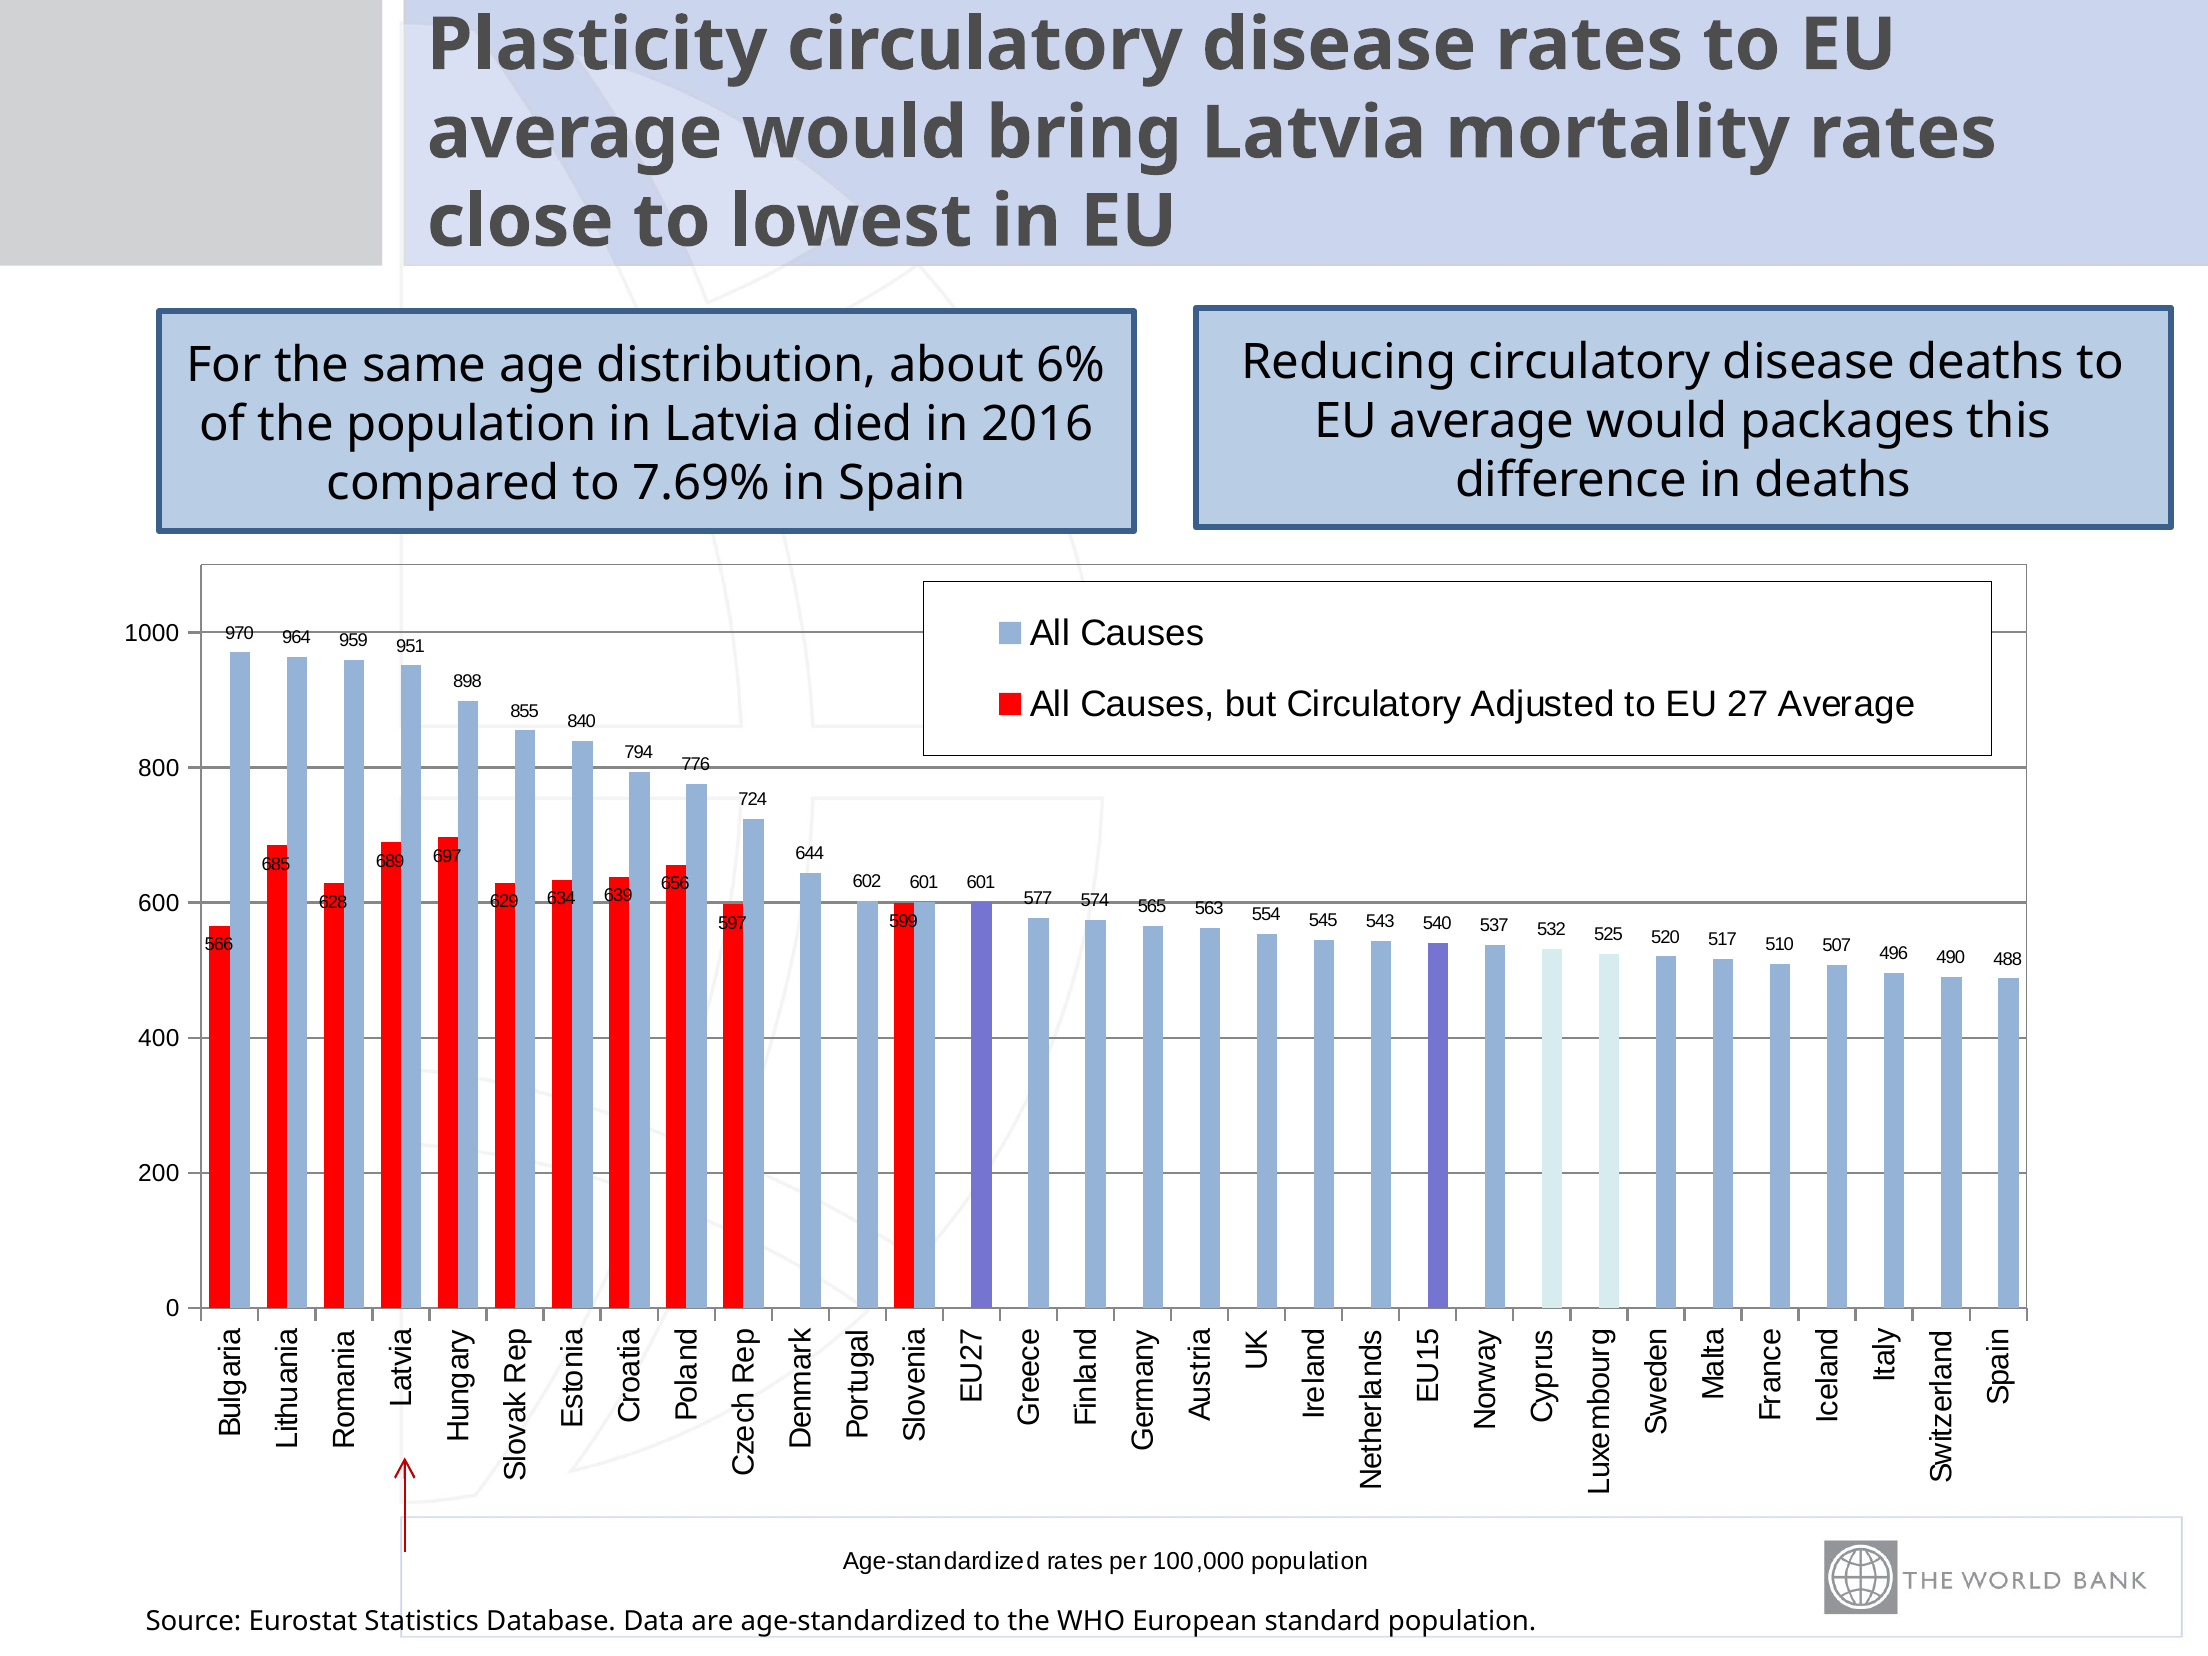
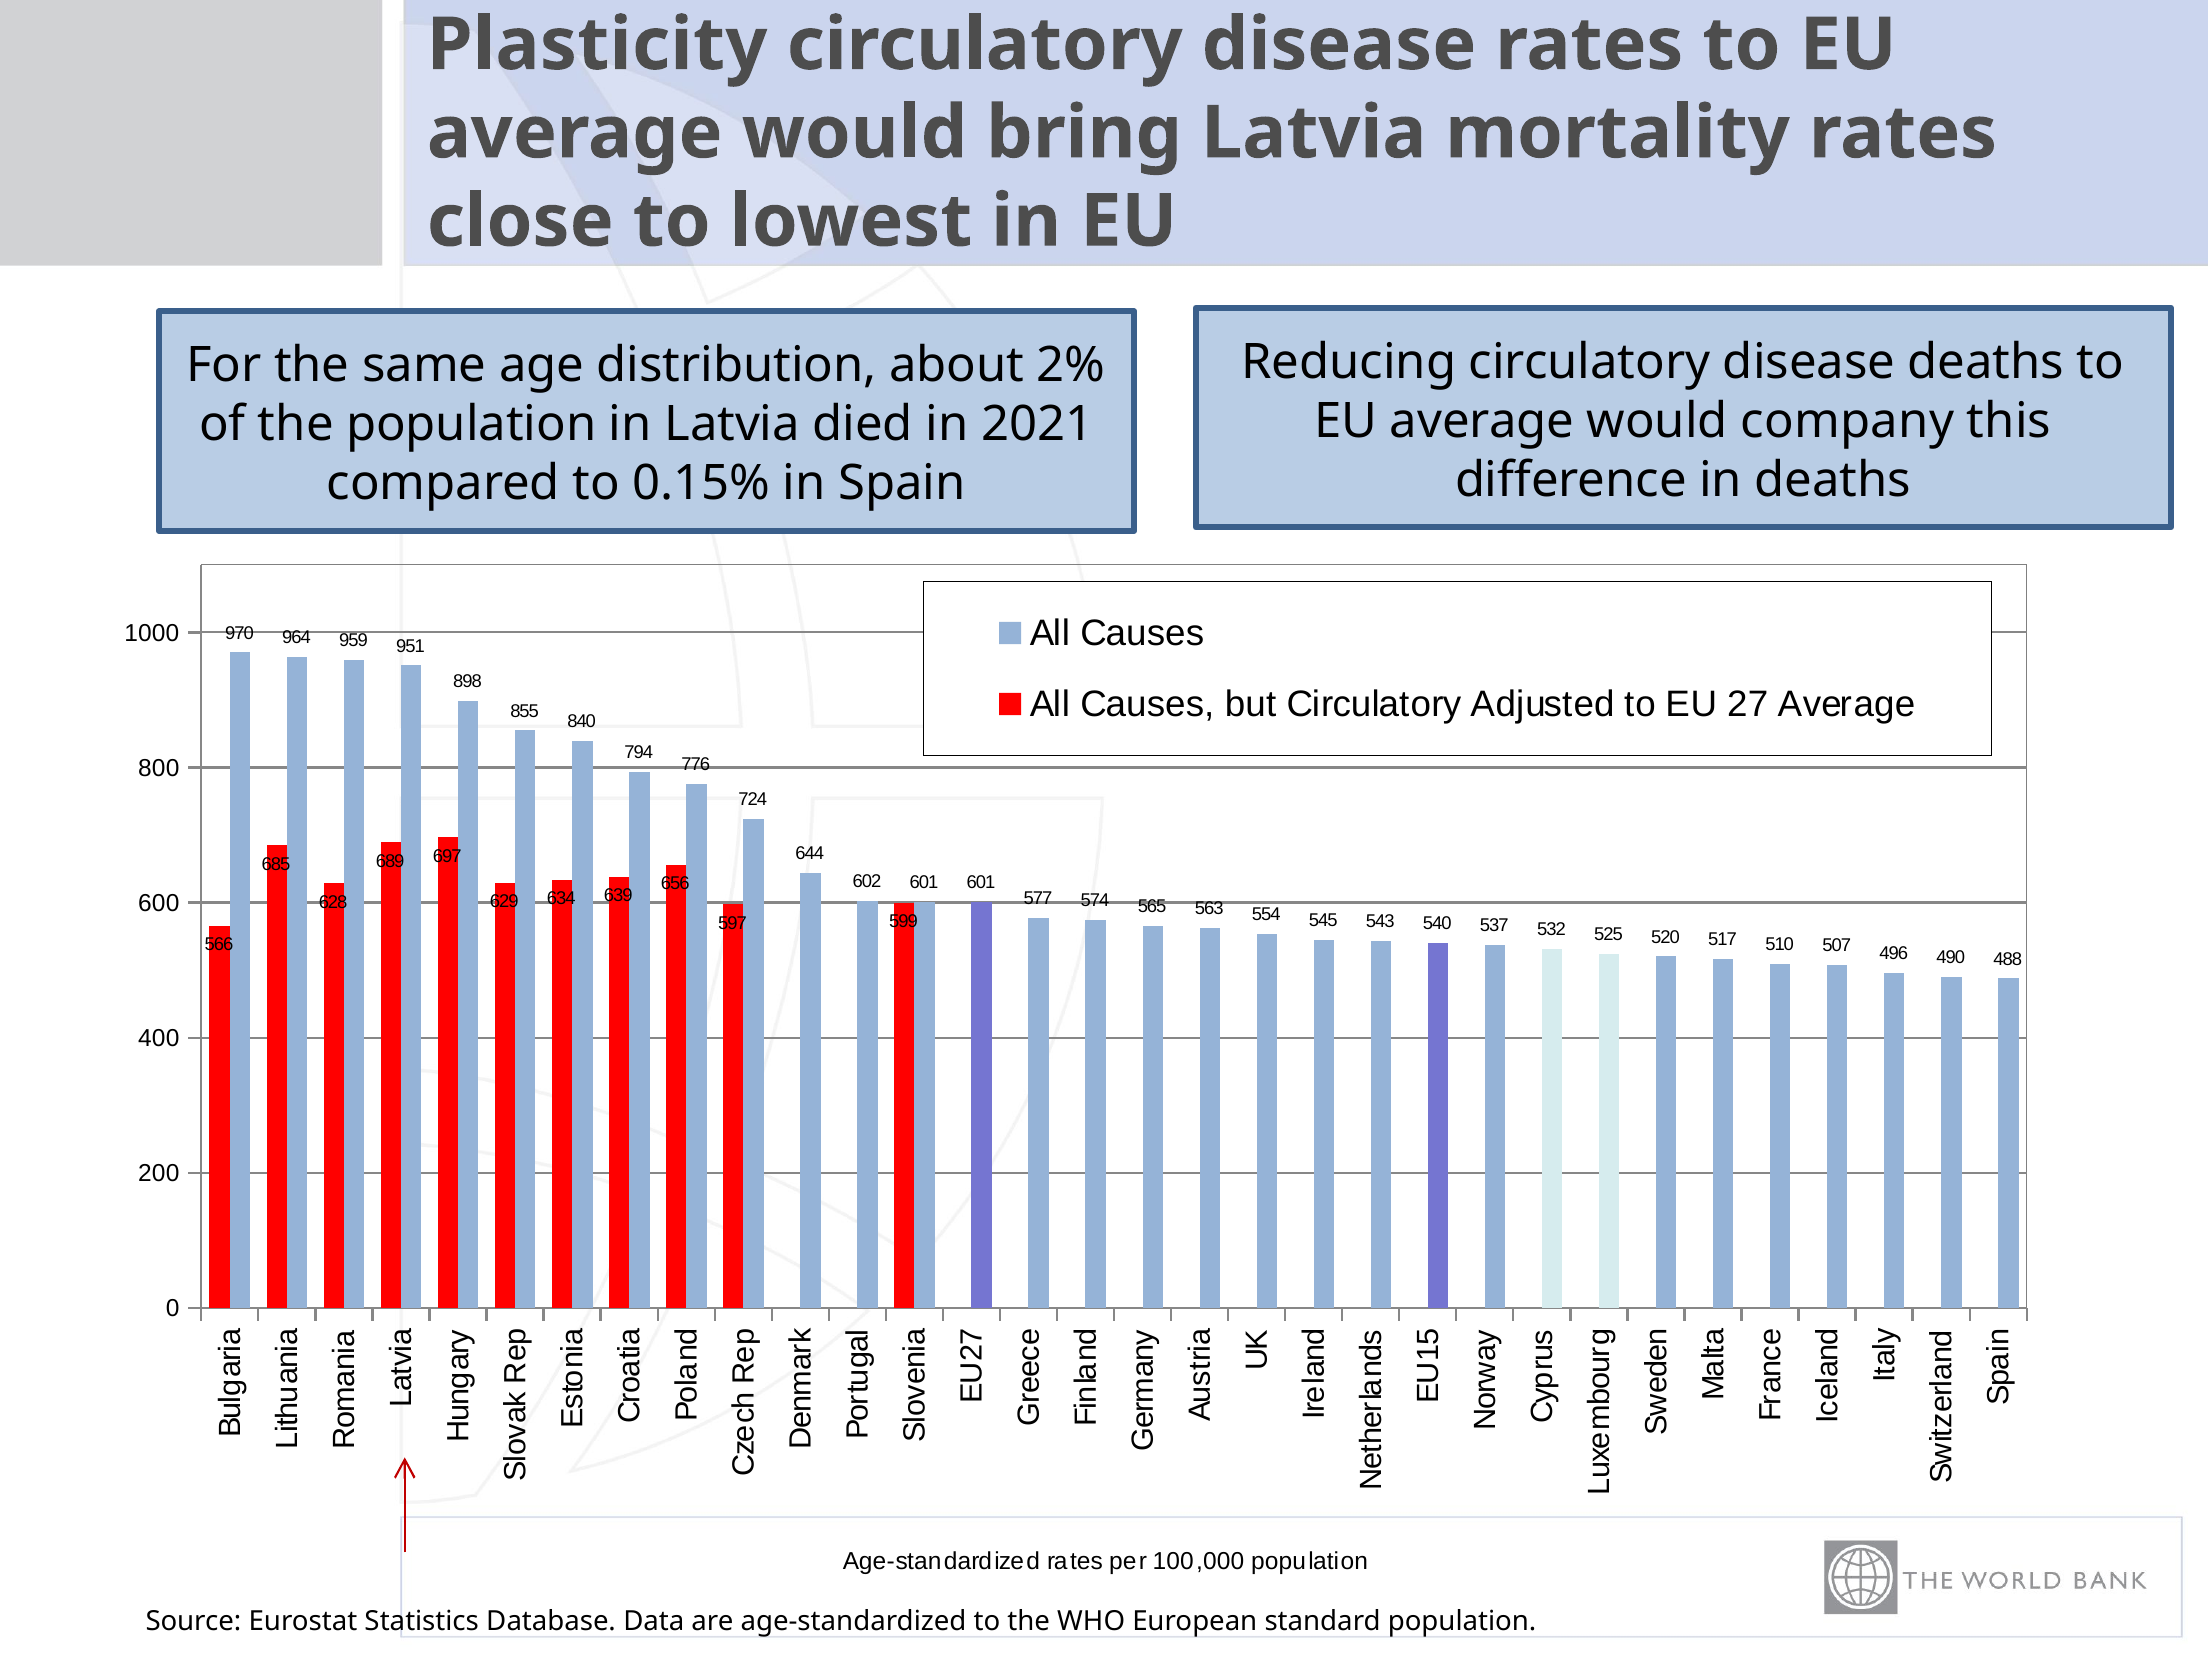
6%: 6% -> 2%
packages: packages -> company
2016: 2016 -> 2021
7.69%: 7.69% -> 0.15%
